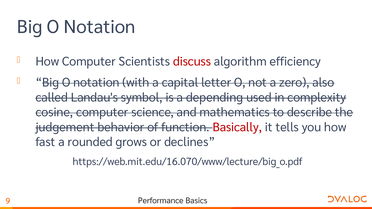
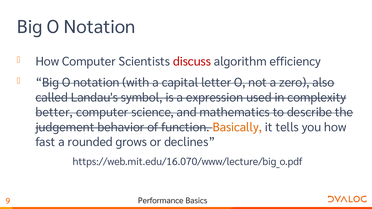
depending: depending -> expression
cosine: cosine -> better
Basically colour: red -> orange
